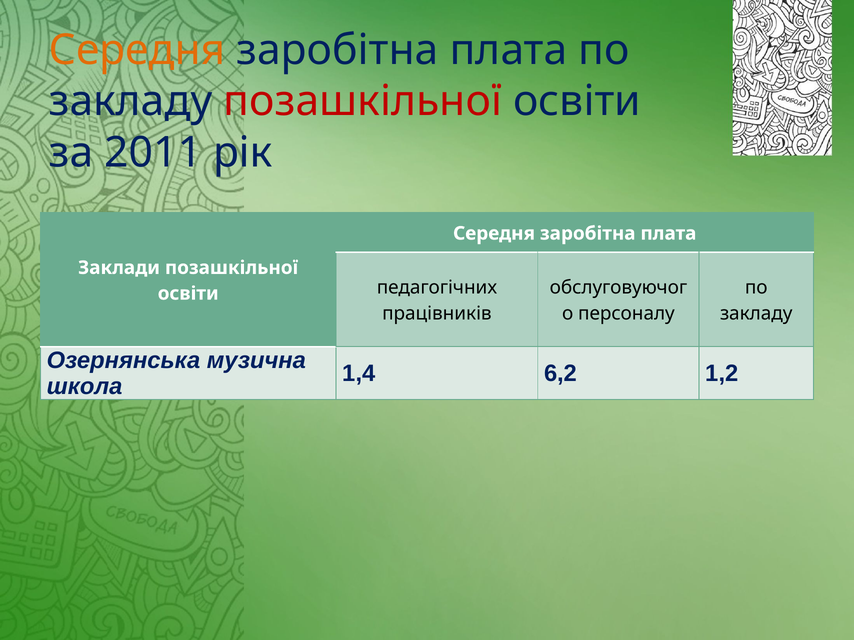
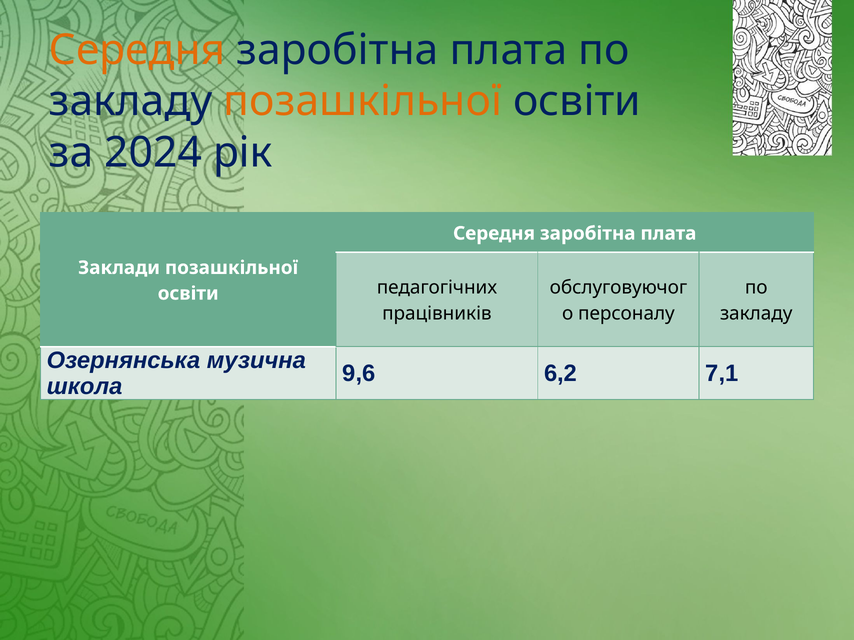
позашкільної at (363, 101) colour: red -> orange
2011: 2011 -> 2024
1,4: 1,4 -> 9,6
1,2: 1,2 -> 7,1
